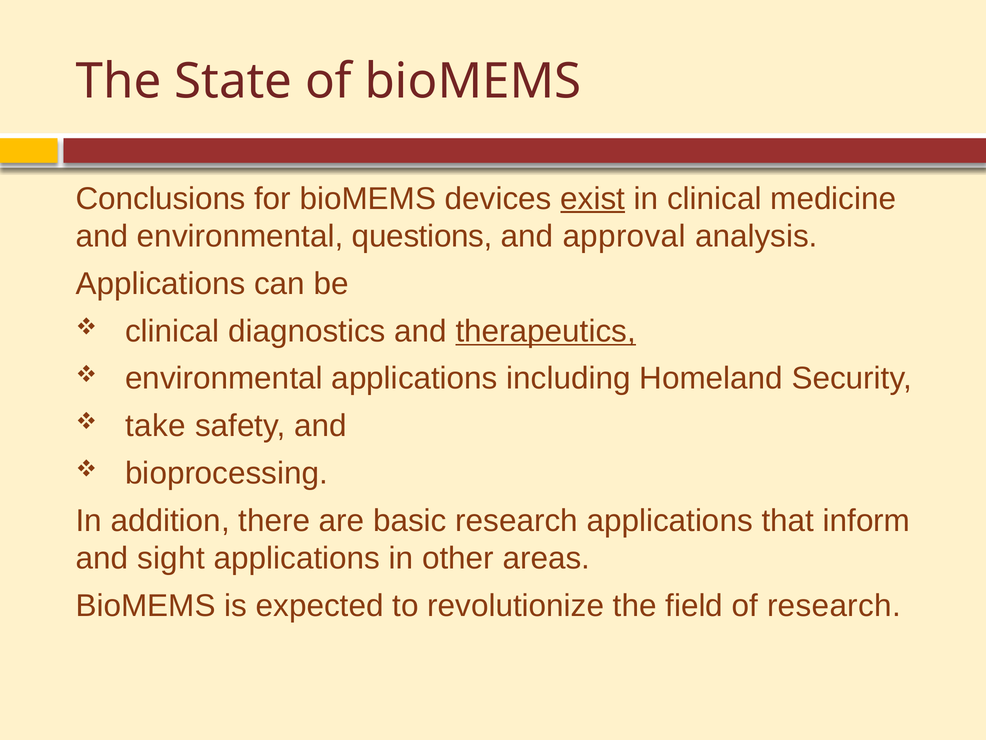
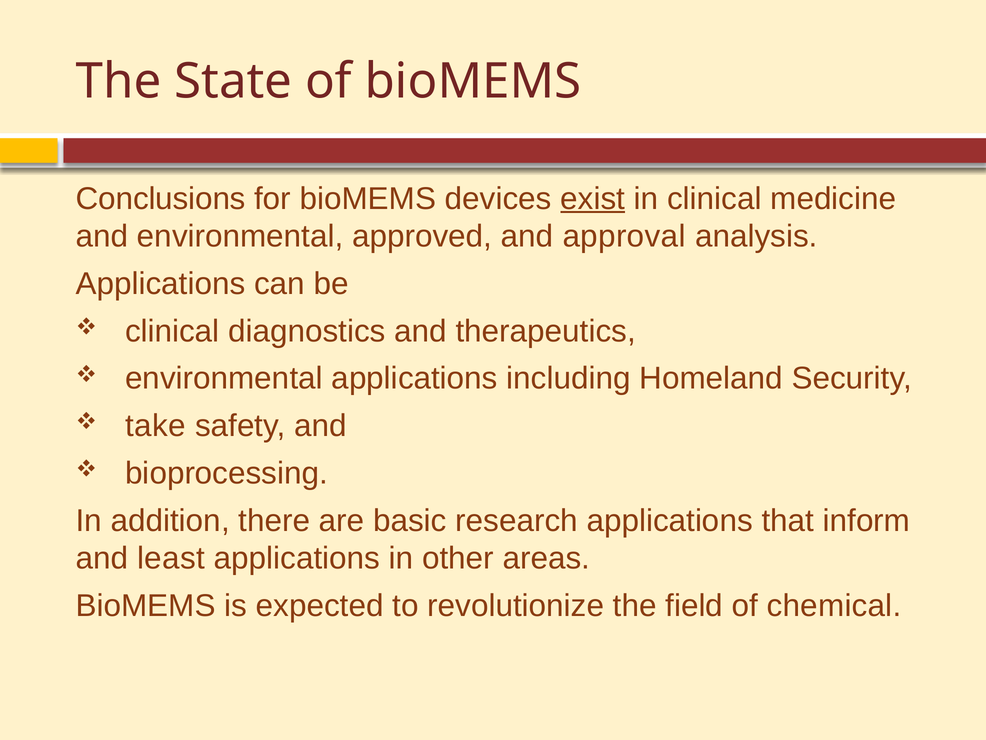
questions: questions -> approved
therapeutics underline: present -> none
sight: sight -> least
of research: research -> chemical
